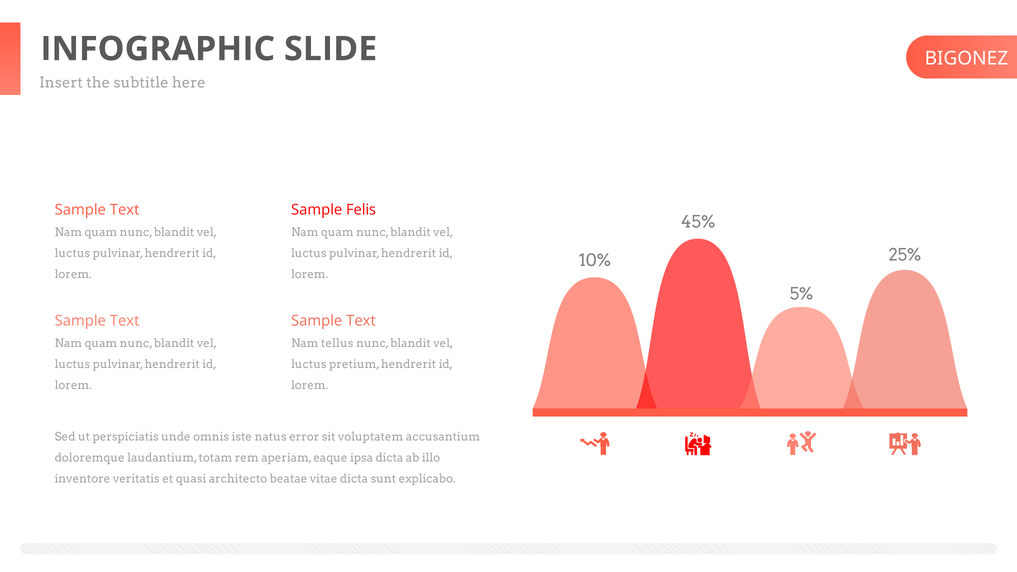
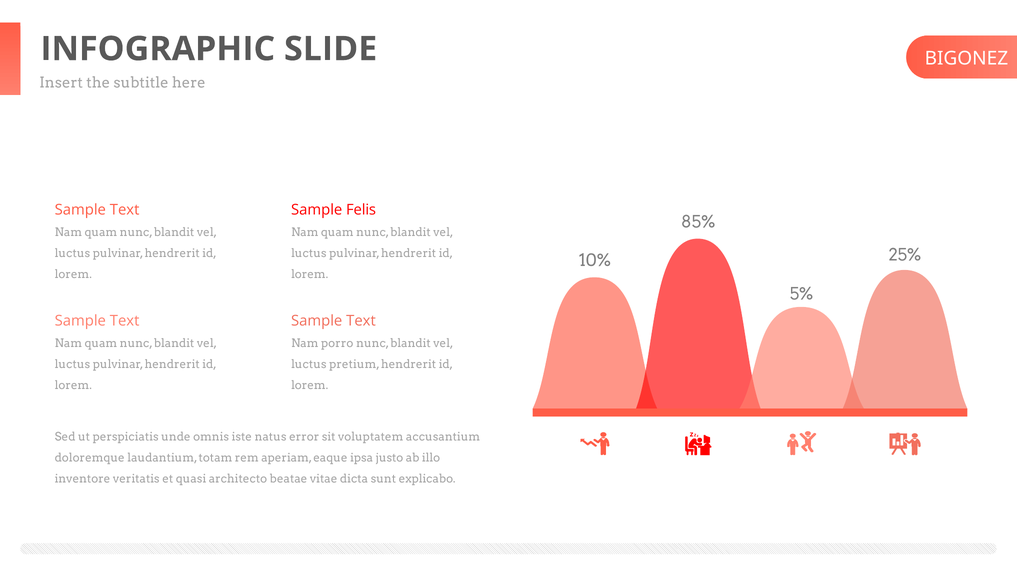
45%: 45% -> 85%
tellus: tellus -> porro
ipsa dicta: dicta -> justo
